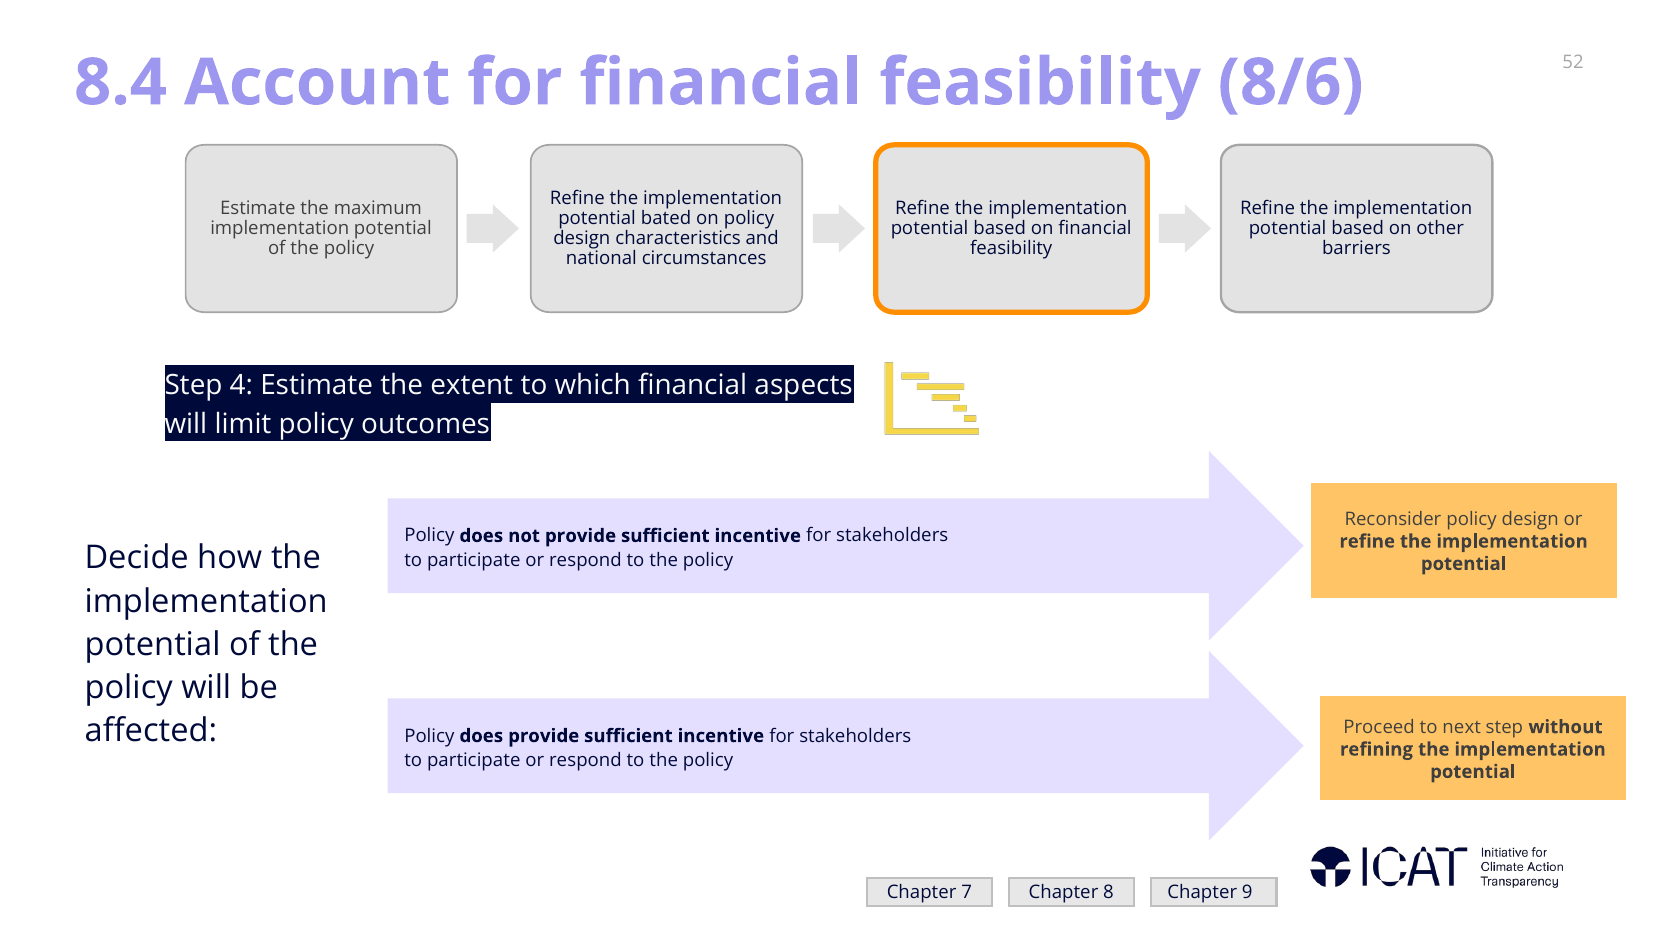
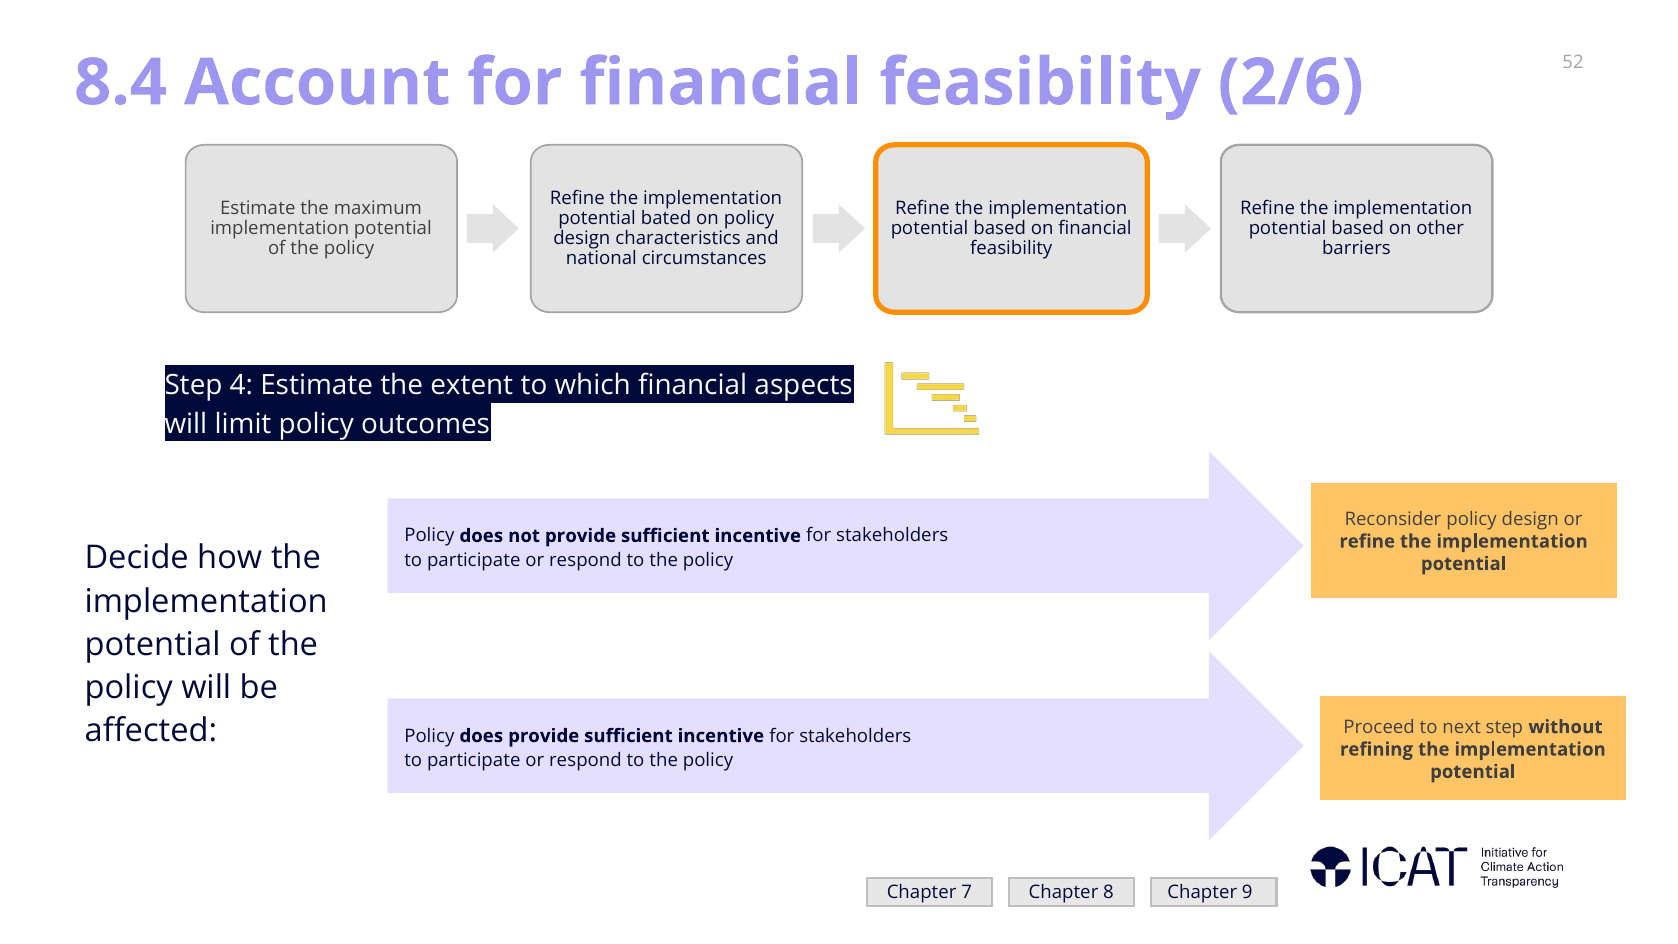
8/6: 8/6 -> 2/6
